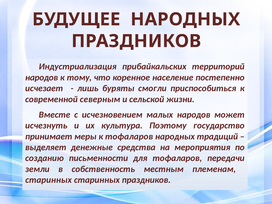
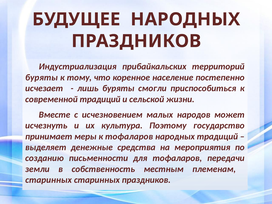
народов at (42, 77): народов -> буряты
современной северным: северным -> традиций
